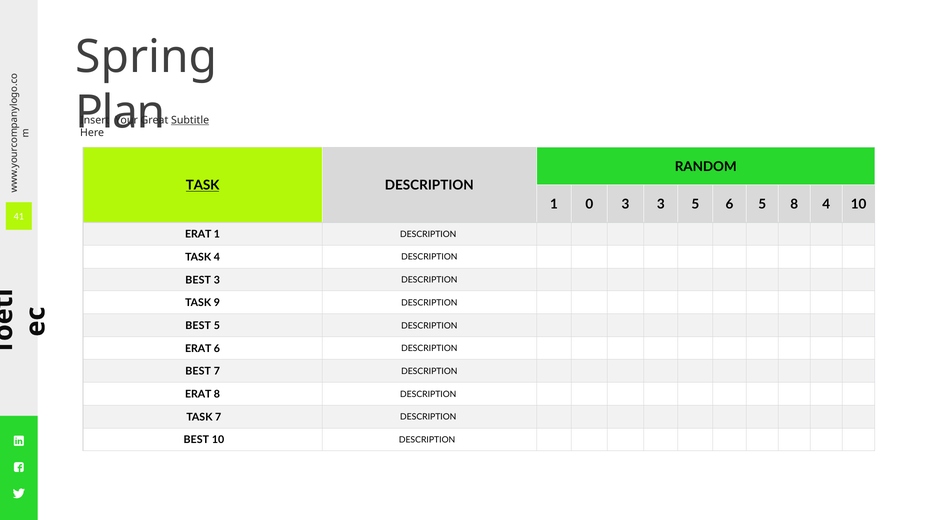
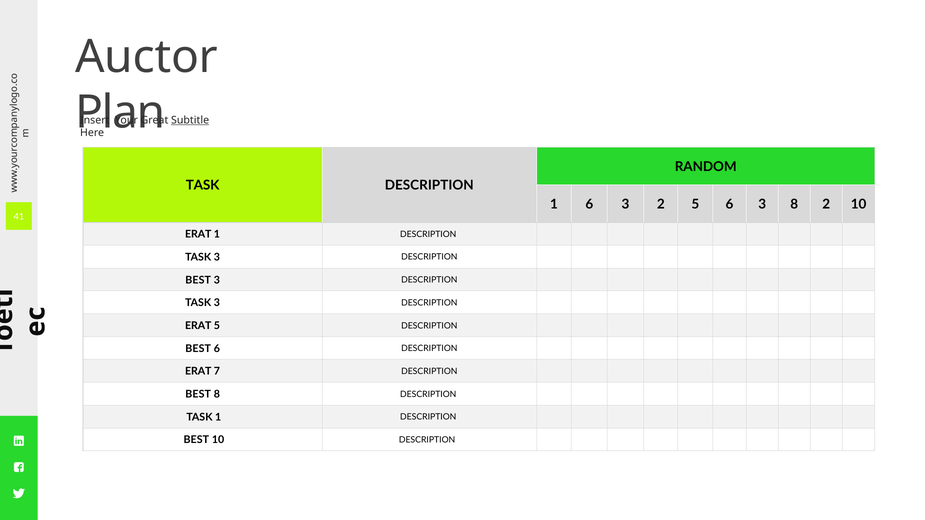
Spring: Spring -> Auctor
TASK at (203, 186) underline: present -> none
1 0: 0 -> 6
3 3: 3 -> 2
5 6 5: 5 -> 3
8 4: 4 -> 2
4 at (217, 257): 4 -> 3
9 at (217, 303): 9 -> 3
BEST at (198, 326): BEST -> ERAT
ERAT at (198, 349): ERAT -> BEST
BEST at (198, 372): BEST -> ERAT
ERAT at (198, 395): ERAT -> BEST
TASK 7: 7 -> 1
